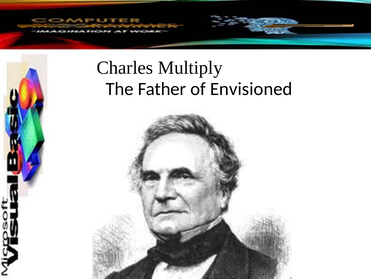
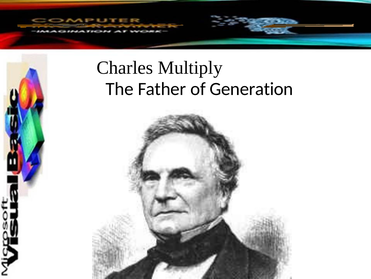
Envisioned: Envisioned -> Generation
